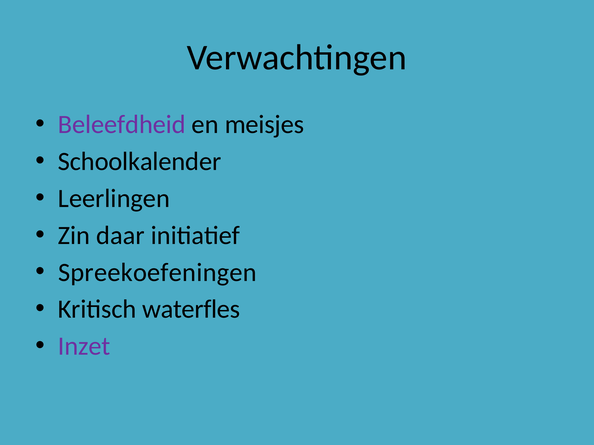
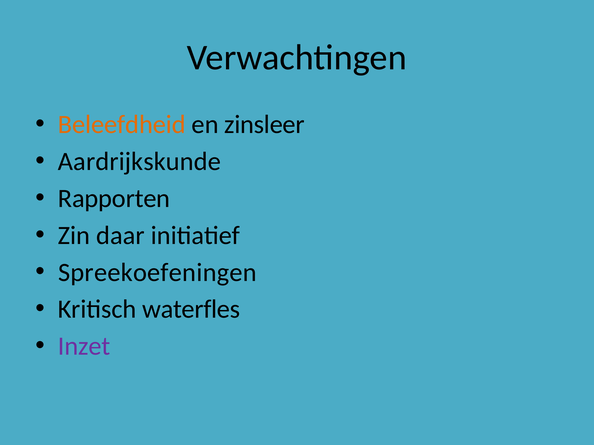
Beleefdheid colour: purple -> orange
meisjes: meisjes -> zinsleer
Schoolkalender: Schoolkalender -> Aardrijkskunde
Leerlingen: Leerlingen -> Rapporten
